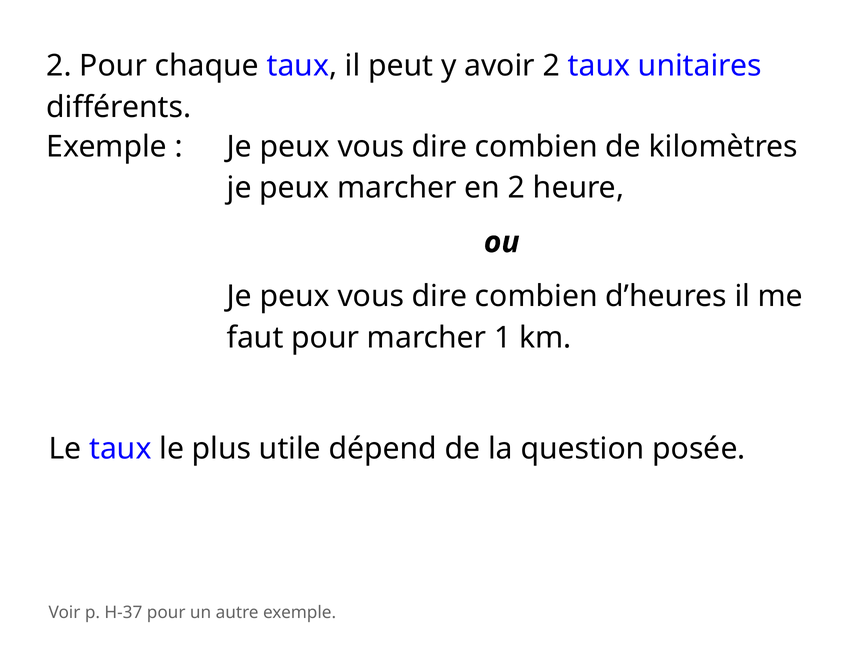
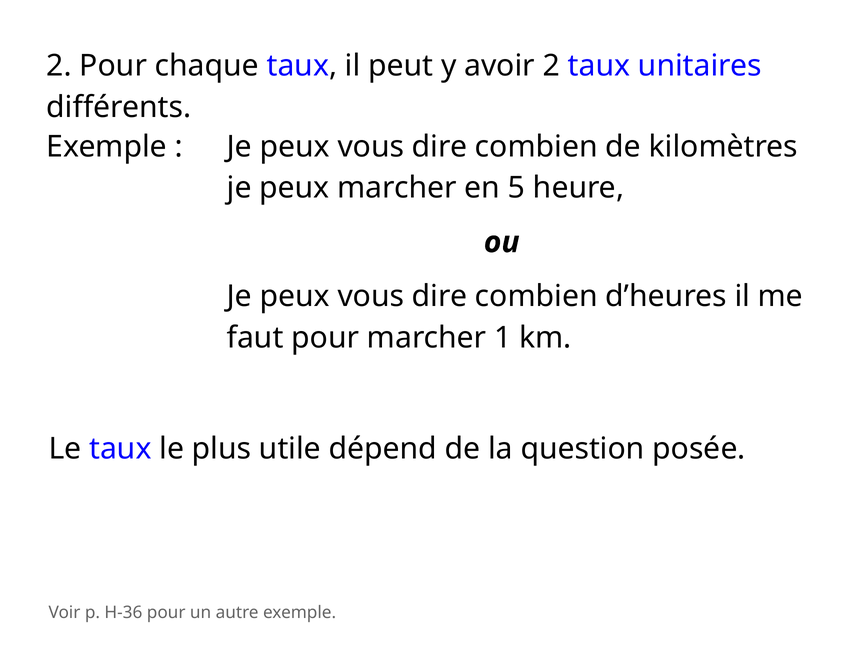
en 2: 2 -> 5
H-37: H-37 -> H-36
